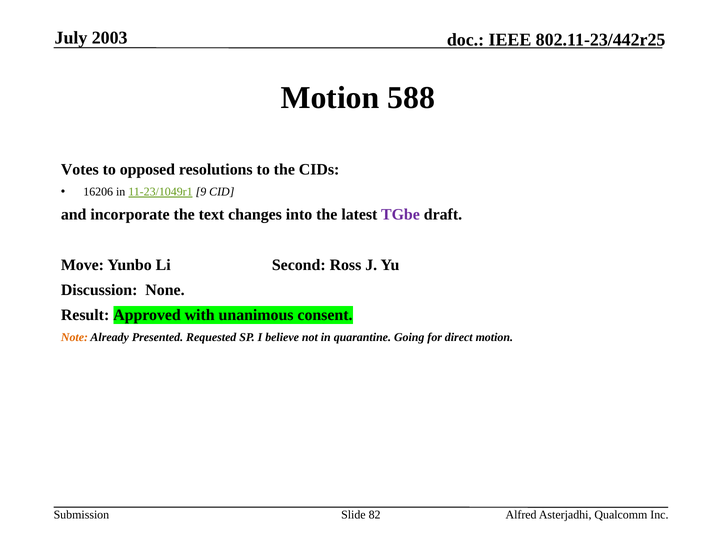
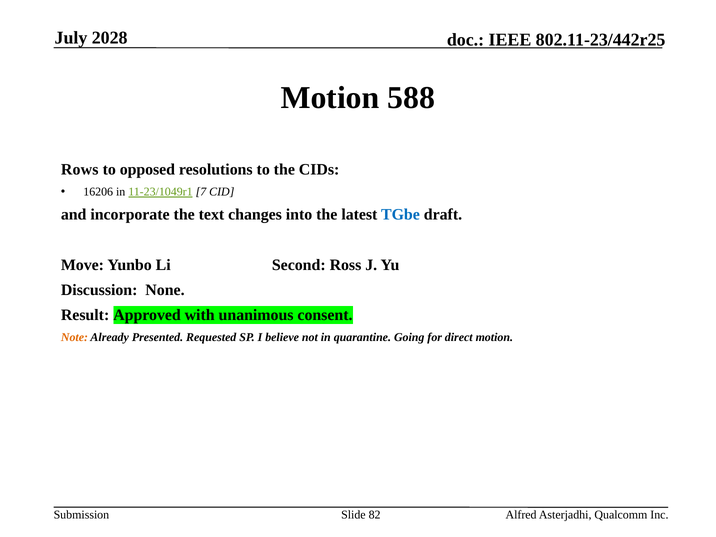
2003: 2003 -> 2028
Votes: Votes -> Rows
9: 9 -> 7
TGbe colour: purple -> blue
